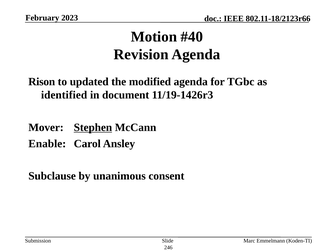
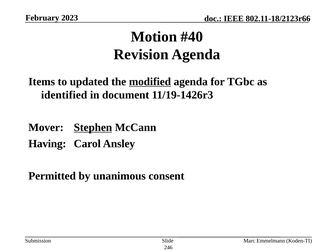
Rison: Rison -> Items
modified underline: none -> present
Enable: Enable -> Having
Subclause: Subclause -> Permitted
